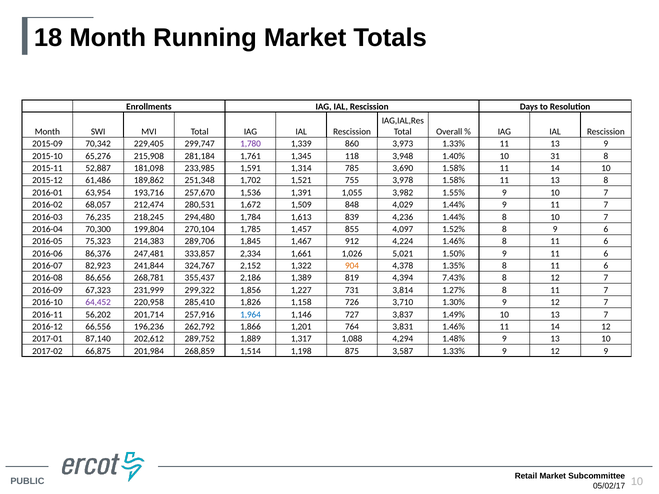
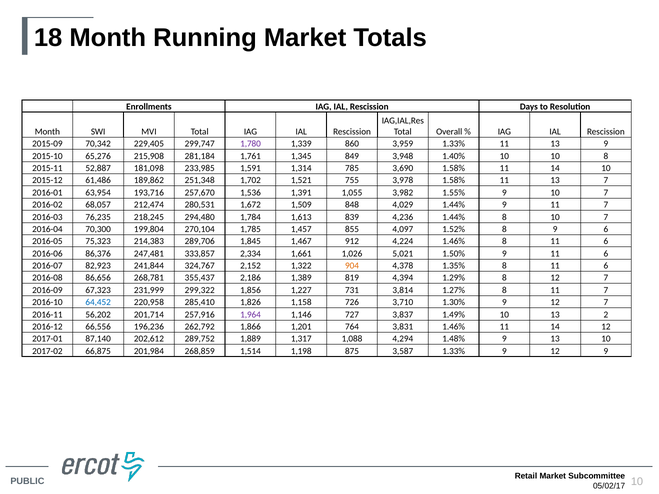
3,973: 3,973 -> 3,959
118: 118 -> 849
10 31: 31 -> 10
13 8: 8 -> 7
7.43%: 7.43% -> 1.29%
64,452 colour: purple -> blue
1,964 colour: blue -> purple
13 7: 7 -> 2
